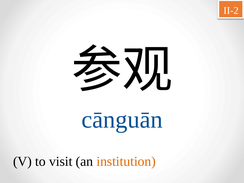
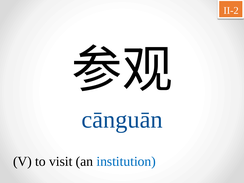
institution colour: orange -> blue
